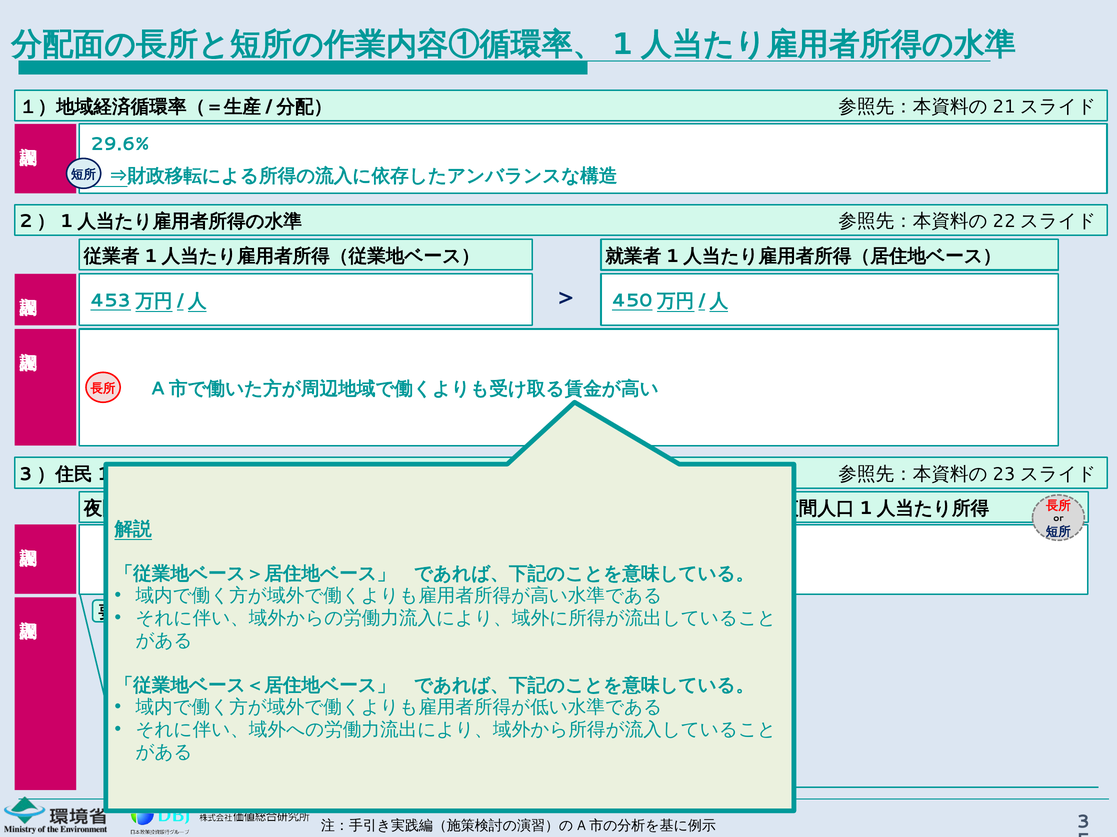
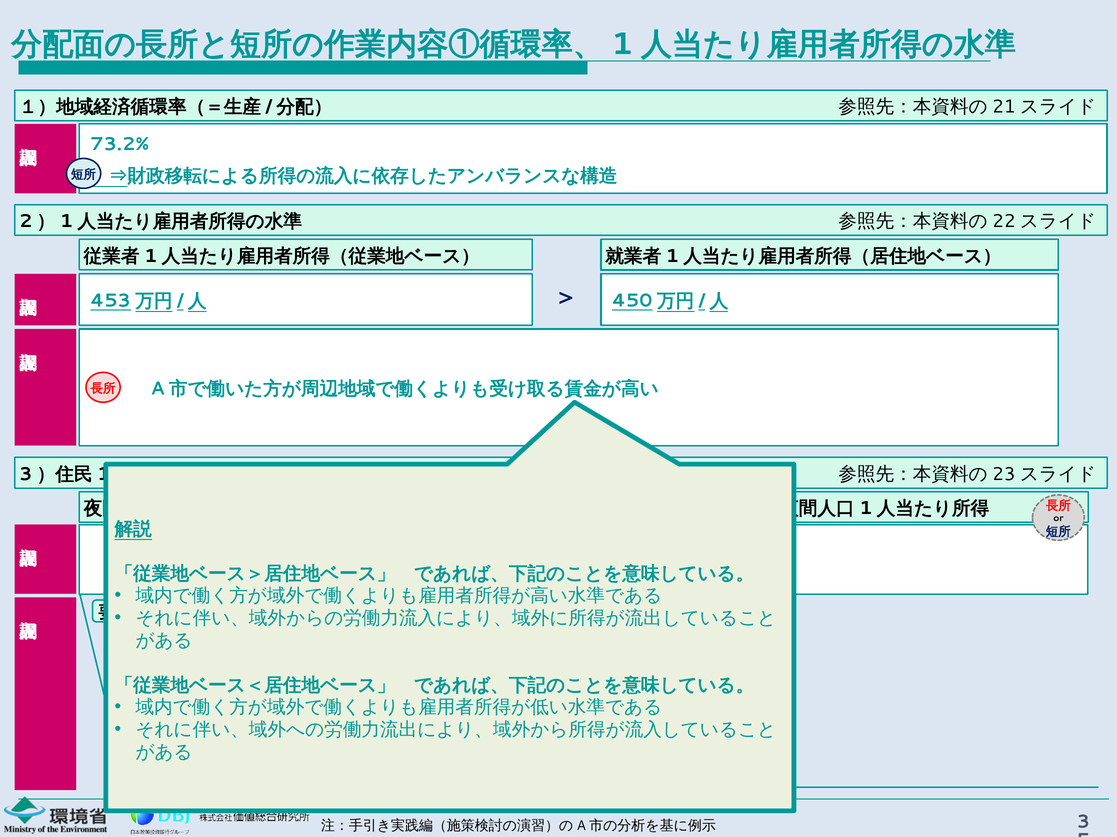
29.6%: 29.6% -> 73.2%
